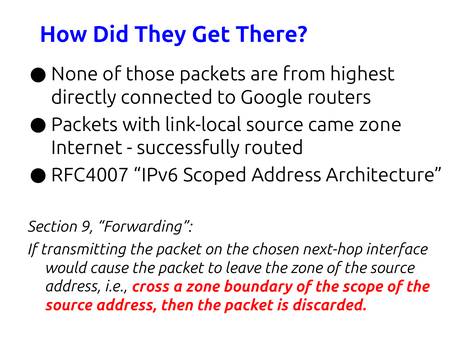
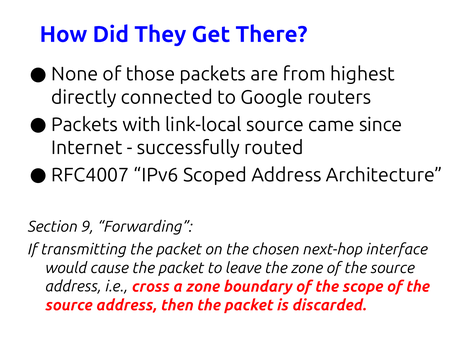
came zone: zone -> since
